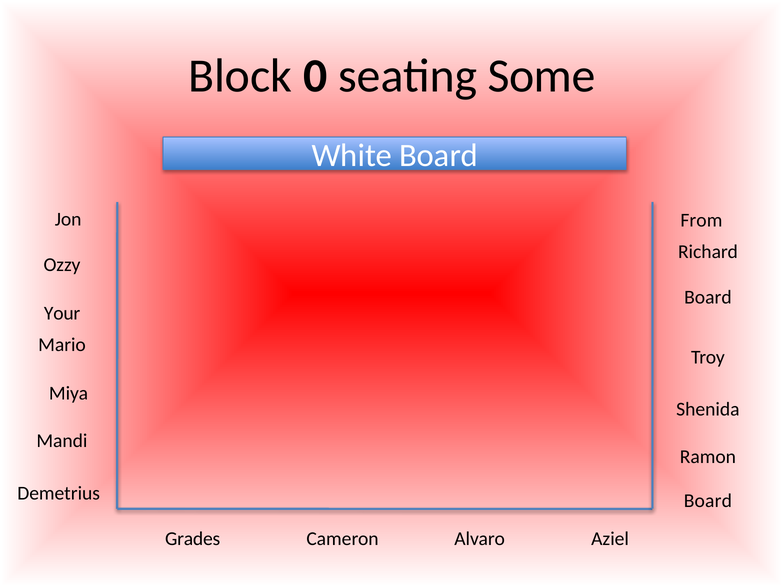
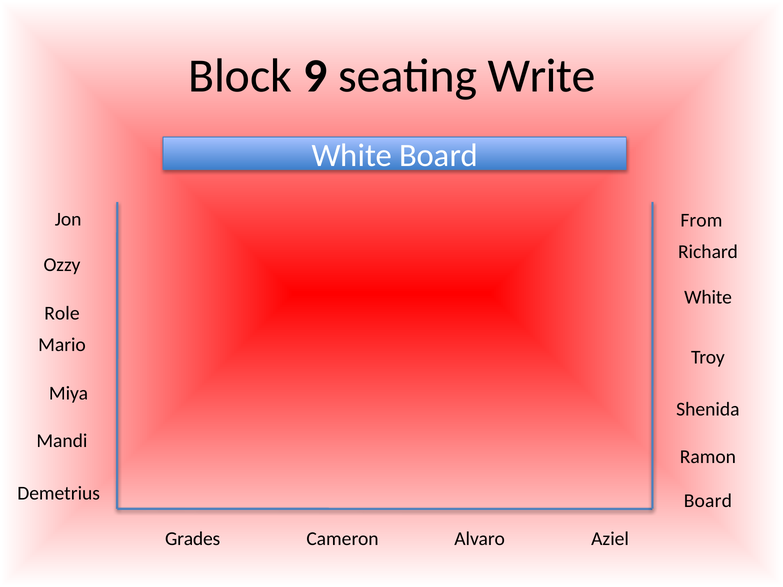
0: 0 -> 9
Some: Some -> Write
Board at (708, 298): Board -> White
Your: Your -> Role
